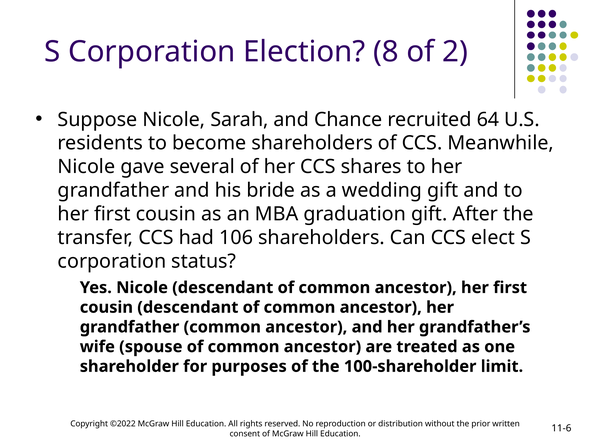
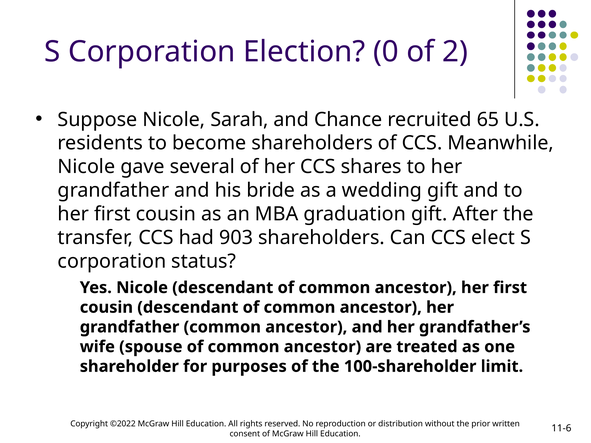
8: 8 -> 0
64: 64 -> 65
106: 106 -> 903
